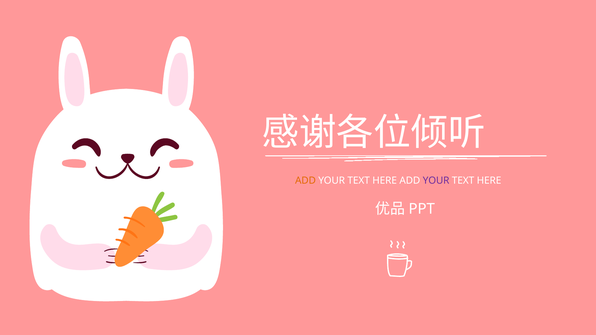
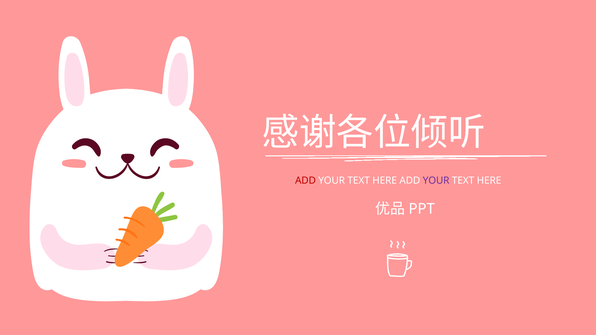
ADD at (305, 181) colour: orange -> red
